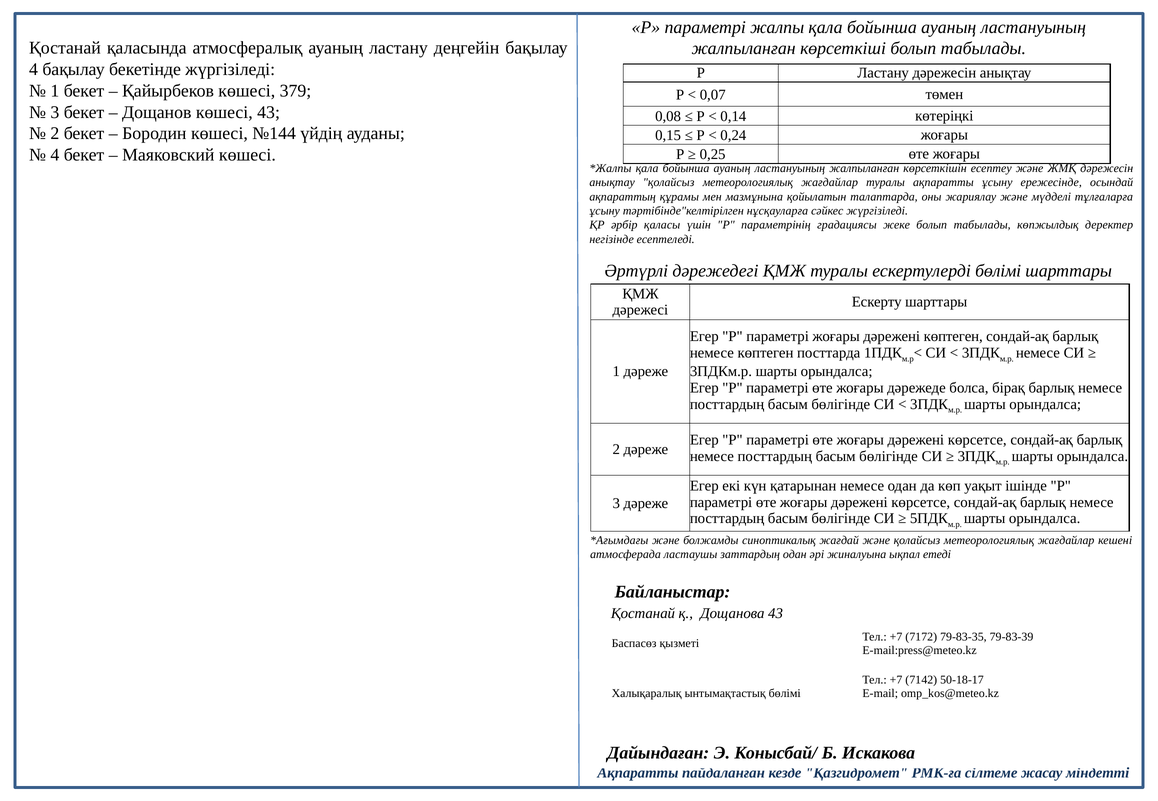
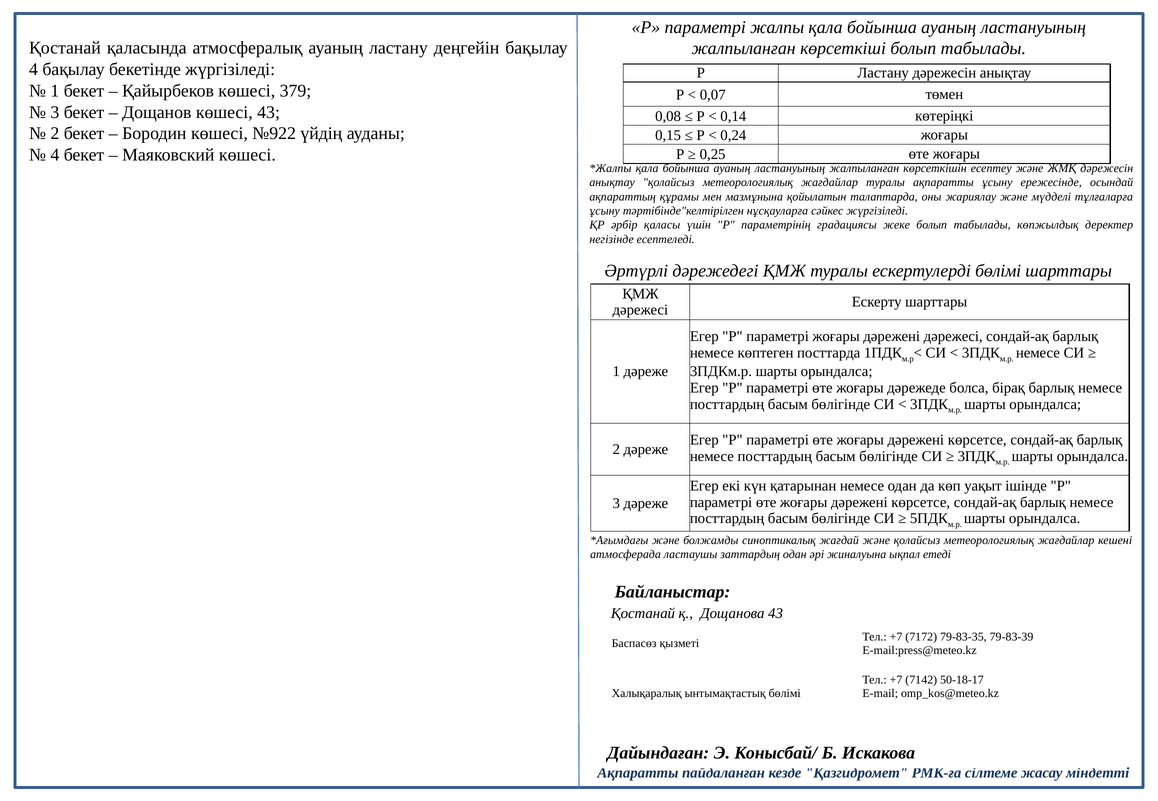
№144: №144 -> №922
дәрежені көптеген: көптеген -> дәрежесі
